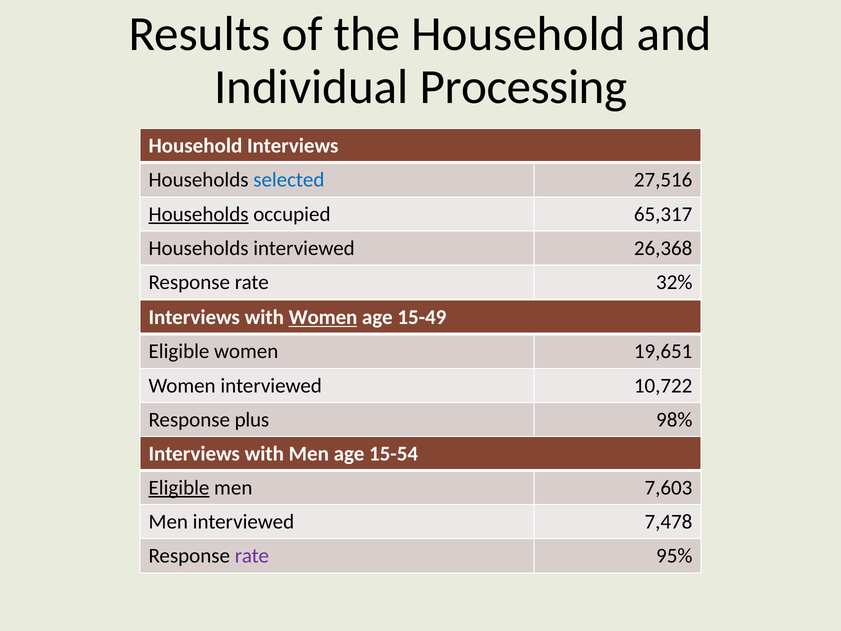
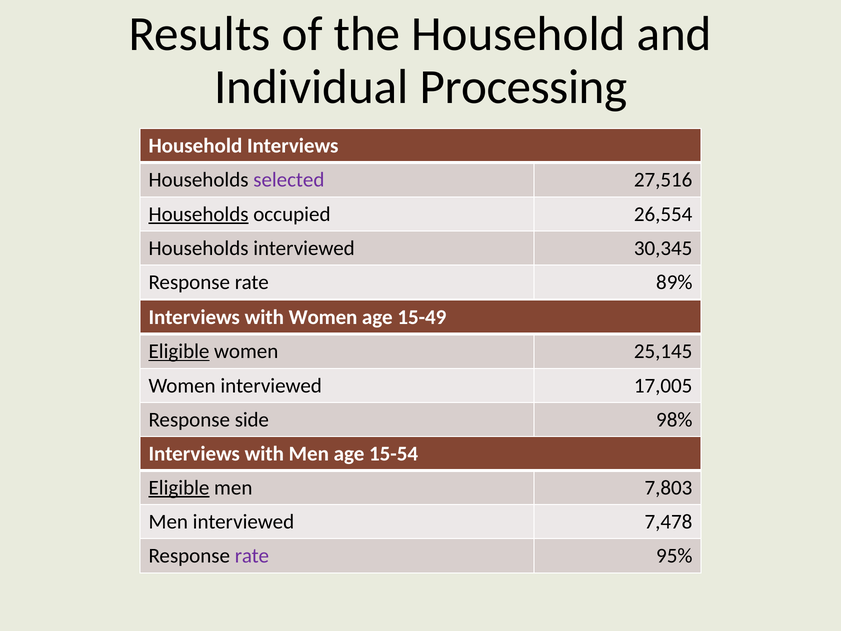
selected colour: blue -> purple
65,317: 65,317 -> 26,554
26,368: 26,368 -> 30,345
32%: 32% -> 89%
Women at (323, 317) underline: present -> none
Eligible at (179, 351) underline: none -> present
19,651: 19,651 -> 25,145
10,722: 10,722 -> 17,005
plus: plus -> side
7,603: 7,603 -> 7,803
